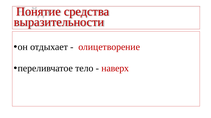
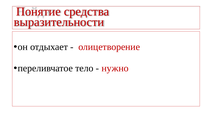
наверх: наверх -> нужно
